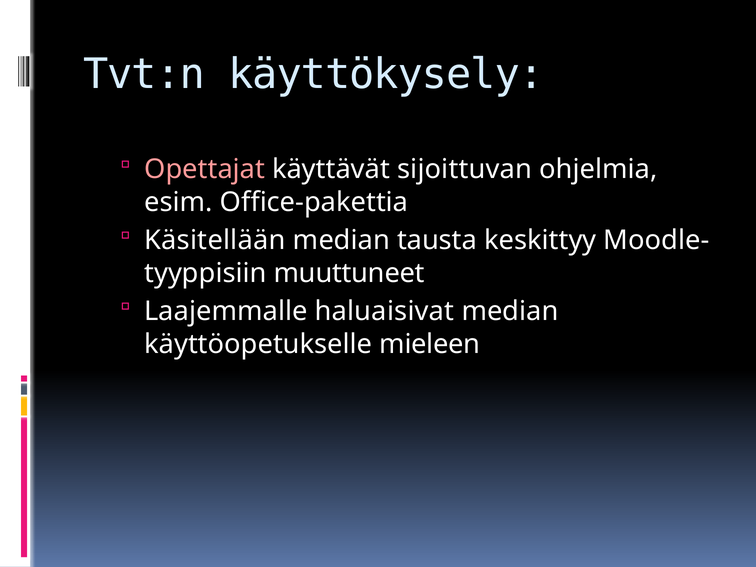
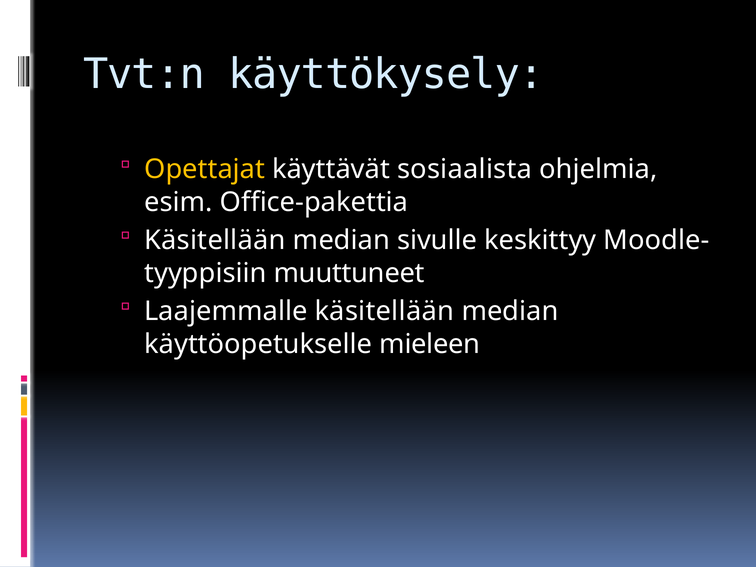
Opettajat colour: pink -> yellow
sijoittuvan: sijoittuvan -> sosiaalista
tausta: tausta -> sivulle
Laajemmalle haluaisivat: haluaisivat -> käsitellään
